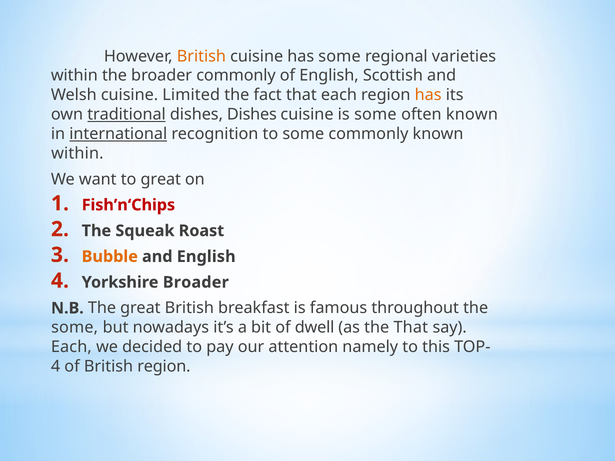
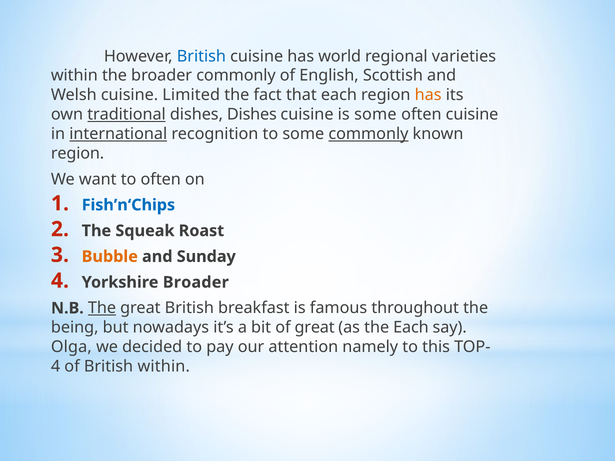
British at (201, 56) colour: orange -> blue
has some: some -> world
often known: known -> cuisine
commonly at (368, 134) underline: none -> present
within at (77, 154): within -> region
to great: great -> often
Fish’n‘Chips colour: red -> blue
and English: English -> Sunday
The at (102, 308) underline: none -> present
some at (75, 328): some -> being
of dwell: dwell -> great
the That: That -> Each
Each at (71, 347): Each -> Olga
British region: region -> within
